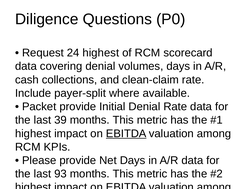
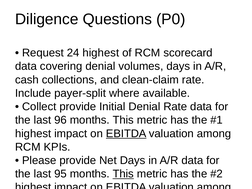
Packet at (39, 107): Packet -> Collect
39: 39 -> 96
93: 93 -> 95
This at (123, 174) underline: none -> present
